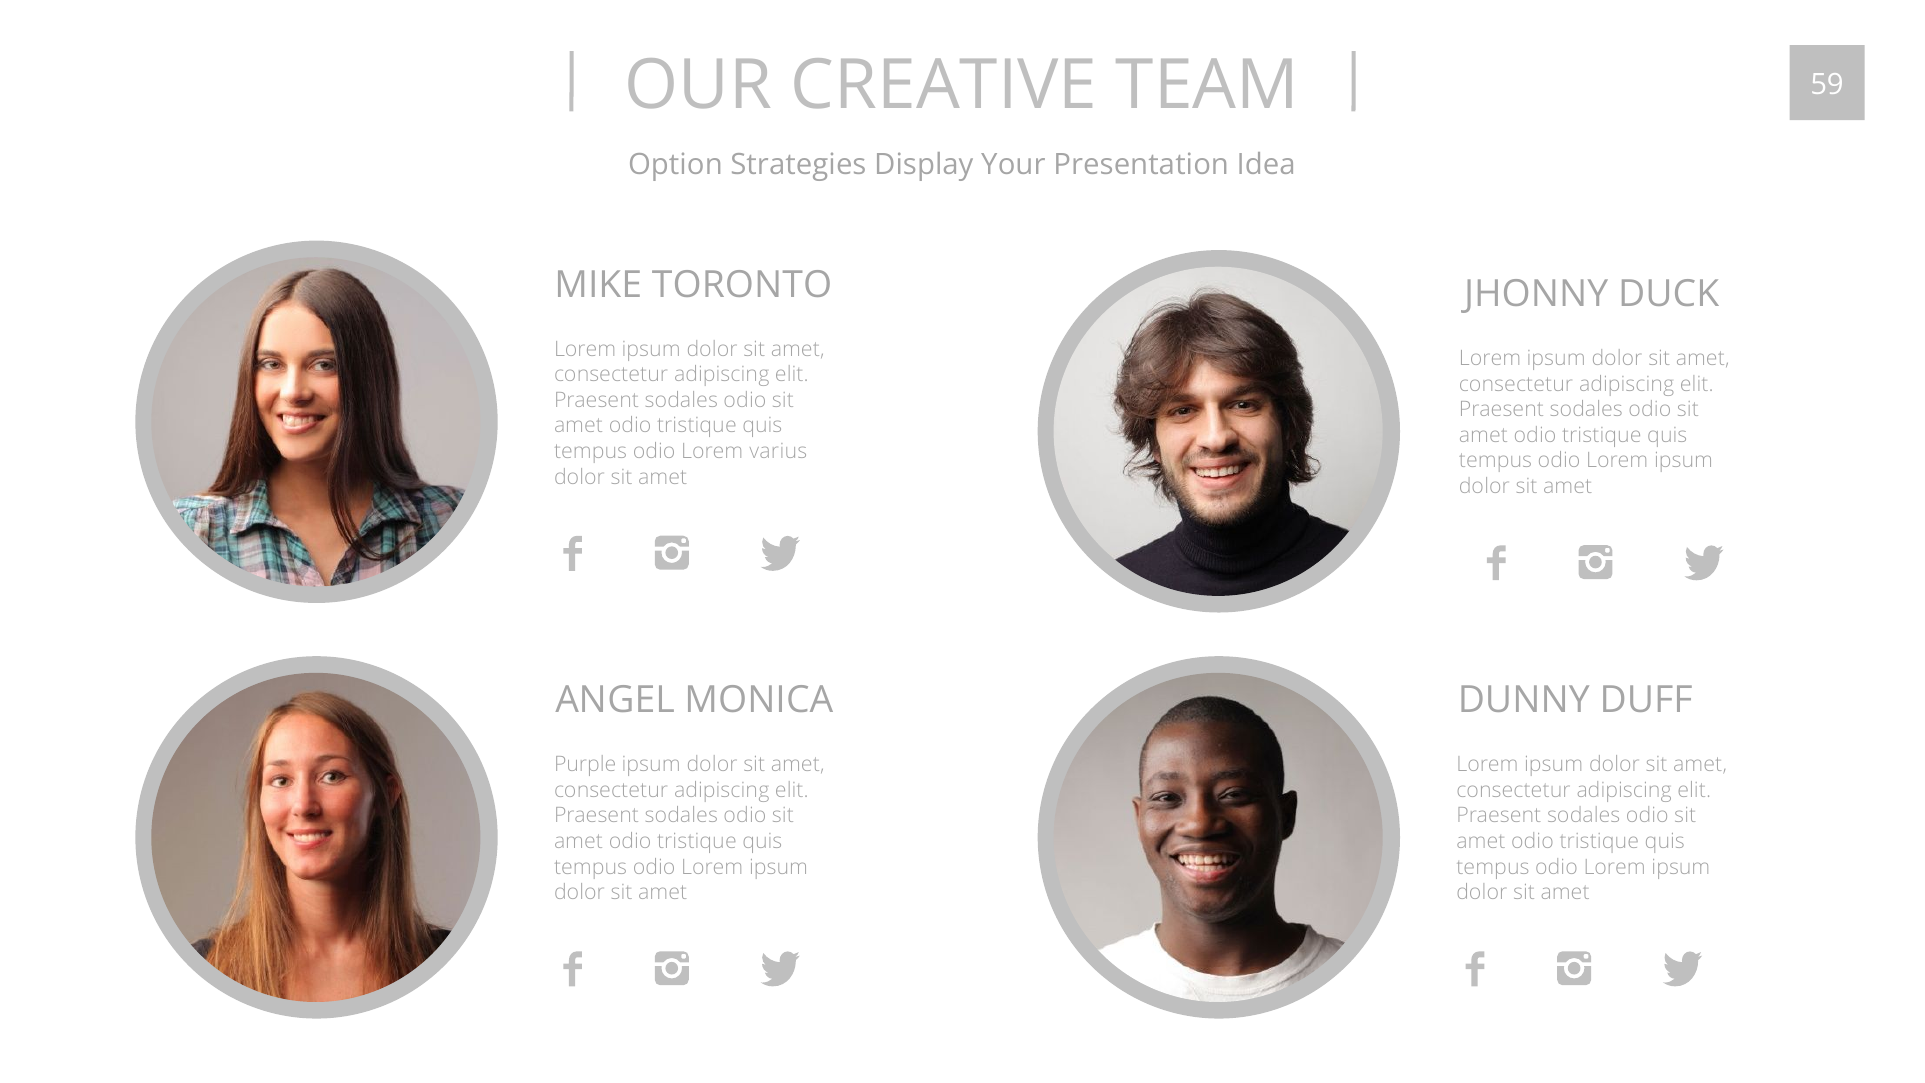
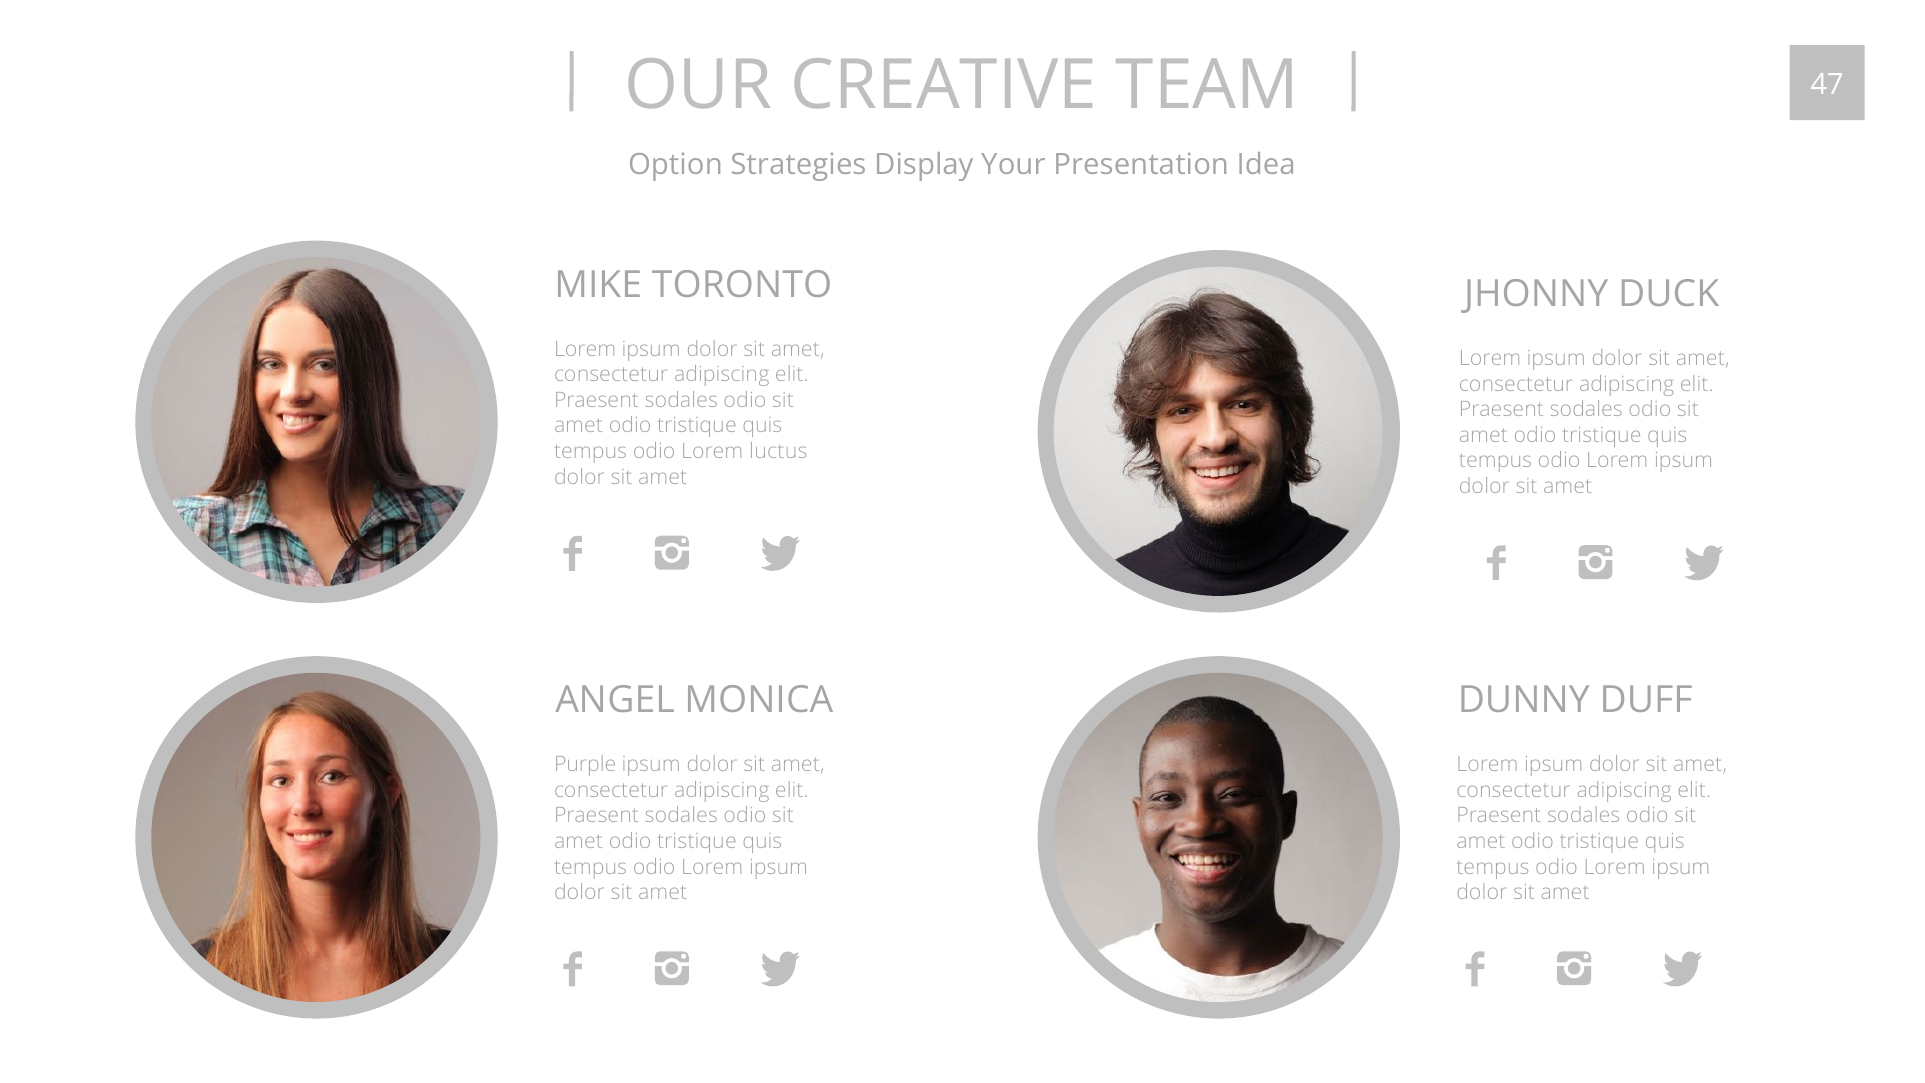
59: 59 -> 47
varius: varius -> luctus
